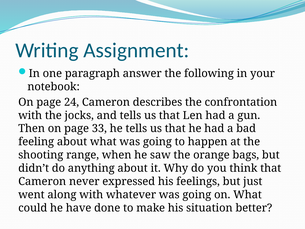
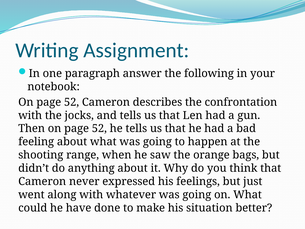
24 at (72, 102): 24 -> 52
Then on page 33: 33 -> 52
